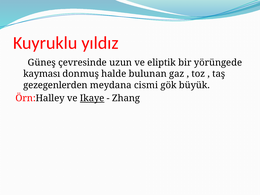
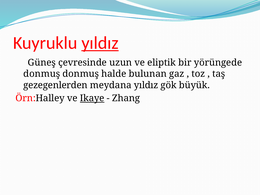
yıldız at (100, 43) underline: none -> present
kayması at (42, 74): kayması -> donmuş
meydana cismi: cismi -> yıldız
